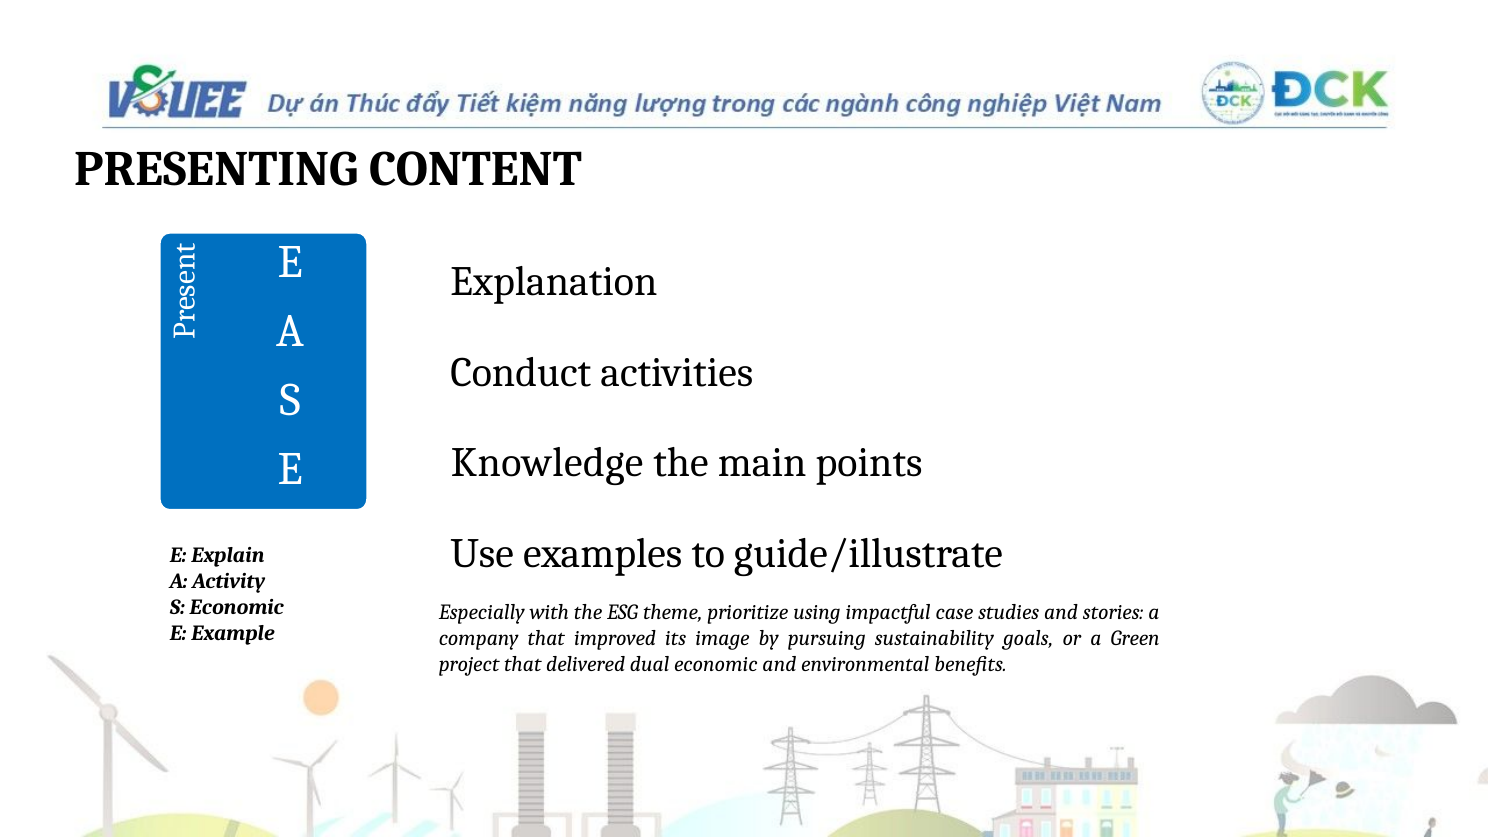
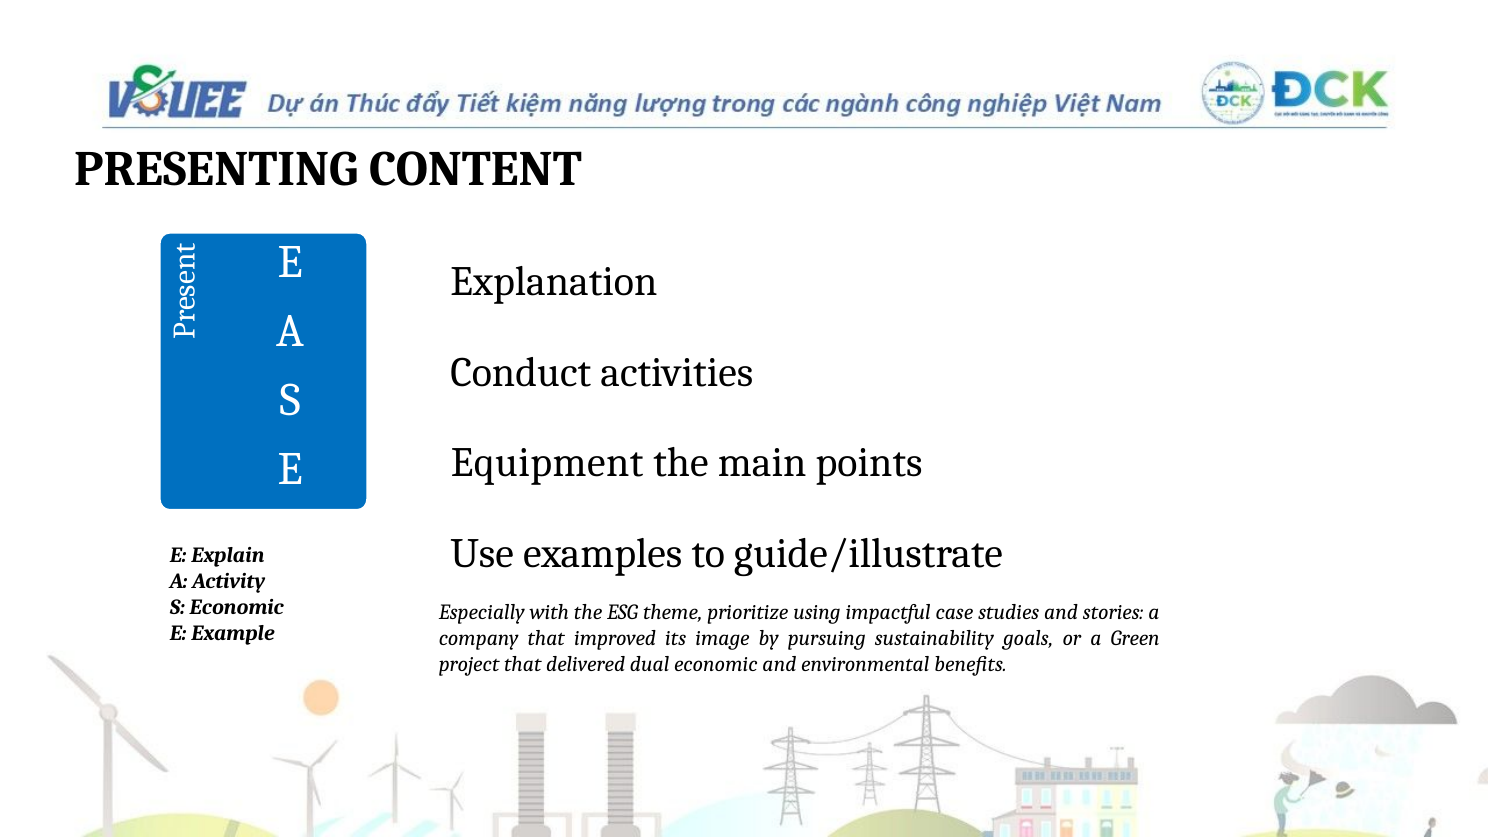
Knowledge: Knowledge -> Equipment
